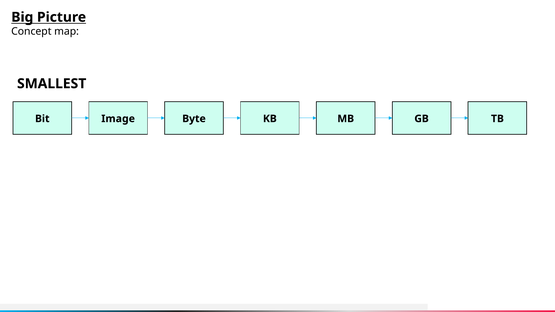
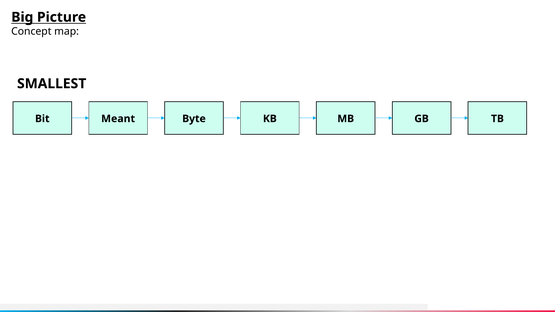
Image: Image -> Meant
